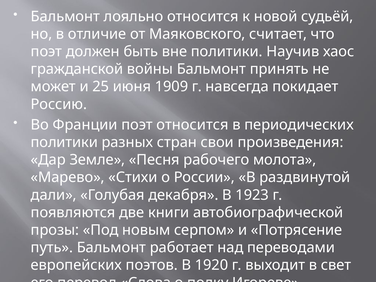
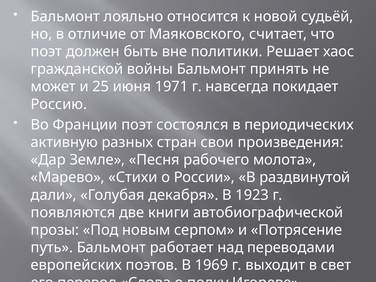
Научив: Научив -> Решает
1909: 1909 -> 1971
поэт относится: относится -> состоялся
политики at (64, 142): политики -> активную
1920: 1920 -> 1969
